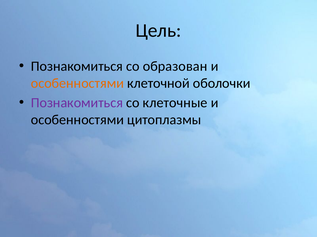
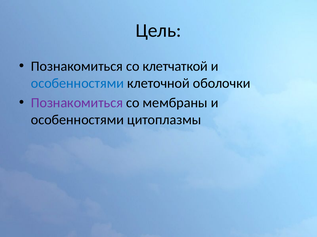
образован: образован -> клетчаткой
особенностями at (77, 83) colour: orange -> blue
клеточные: клеточные -> мембраны
